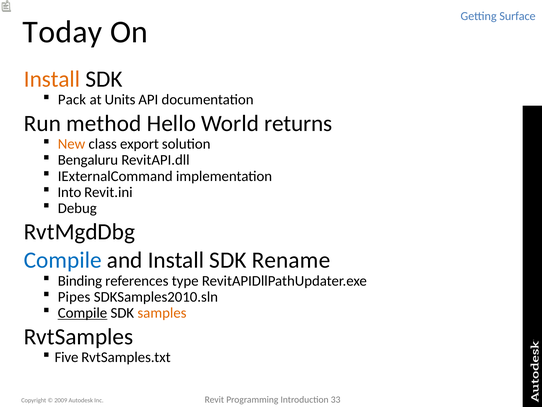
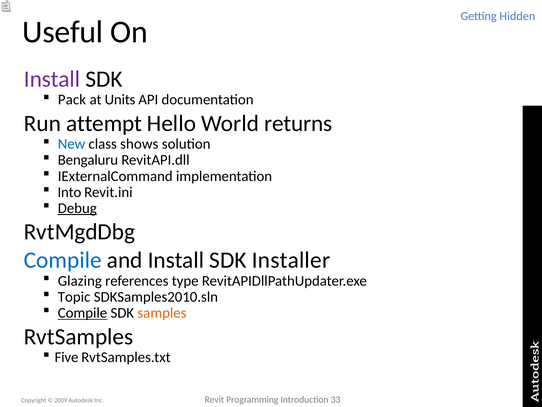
Surface: Surface -> Hidden
Today: Today -> Useful
Install at (52, 79) colour: orange -> purple
method: method -> attempt
New colour: orange -> blue
export: export -> shows
Debug underline: none -> present
Rename: Rename -> Installer
Binding: Binding -> Glazing
Pipes: Pipes -> Topic
